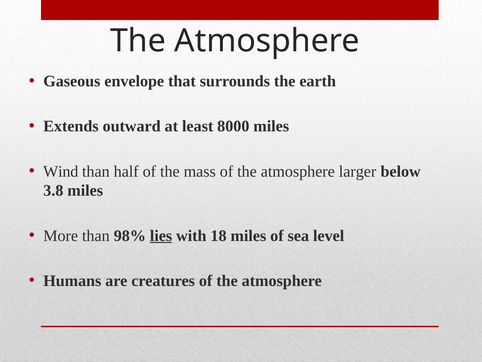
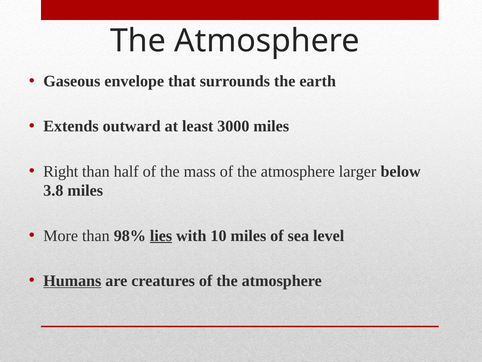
8000: 8000 -> 3000
Wind: Wind -> Right
18: 18 -> 10
Humans underline: none -> present
